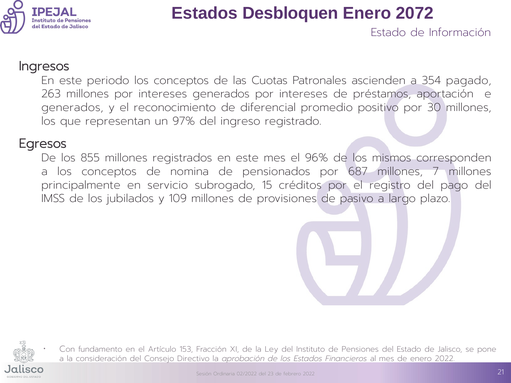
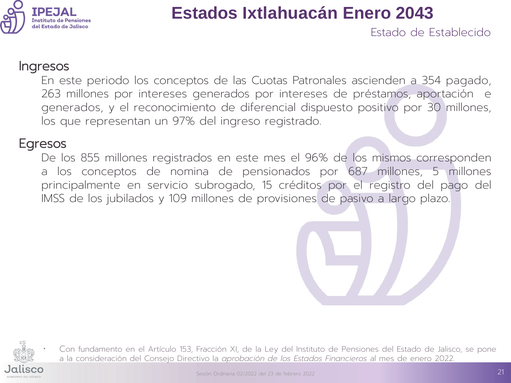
Desbloquen: Desbloquen -> Ixtlahuacán
2072: 2072 -> 2043
Información: Información -> Establecido
promedio: promedio -> dispuesto
7: 7 -> 5
